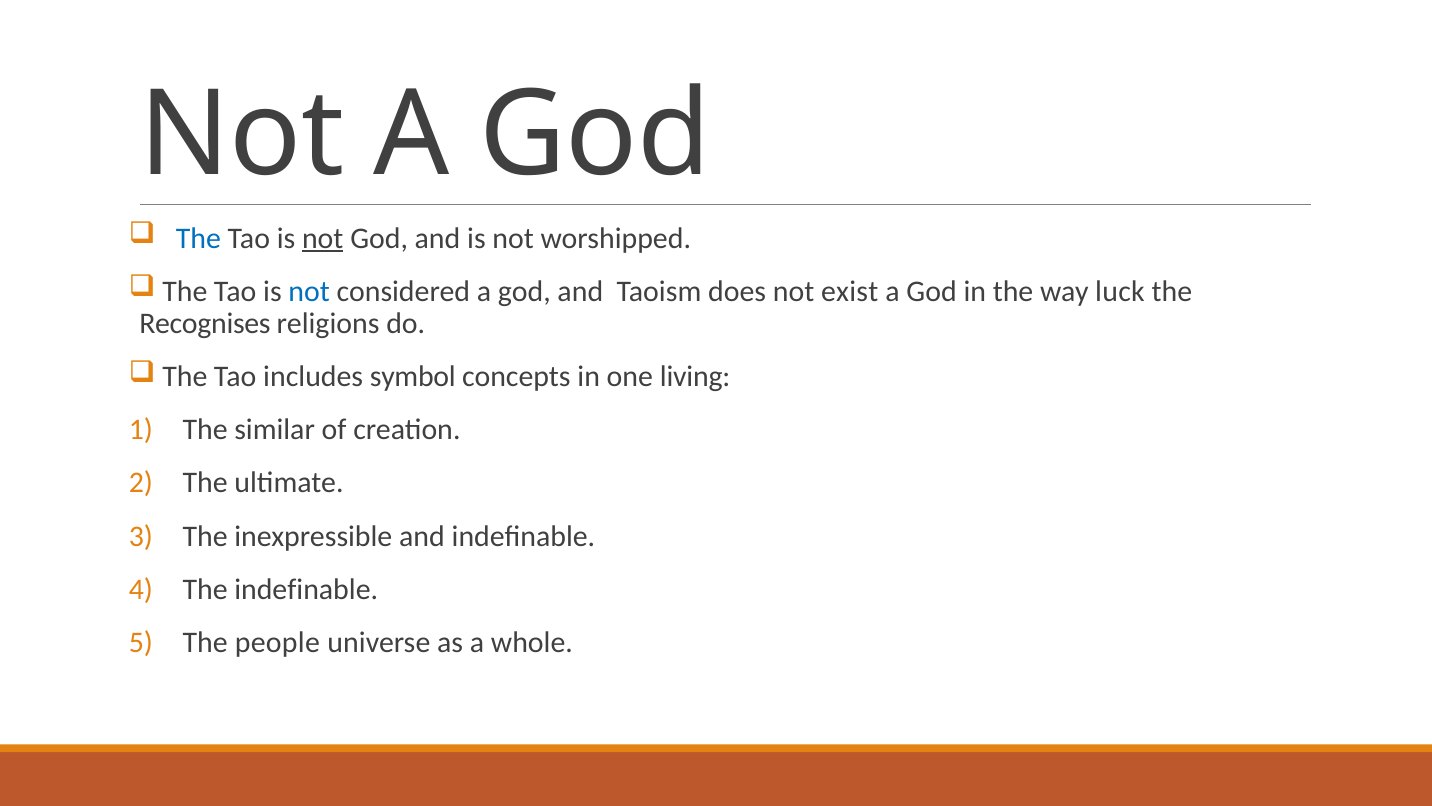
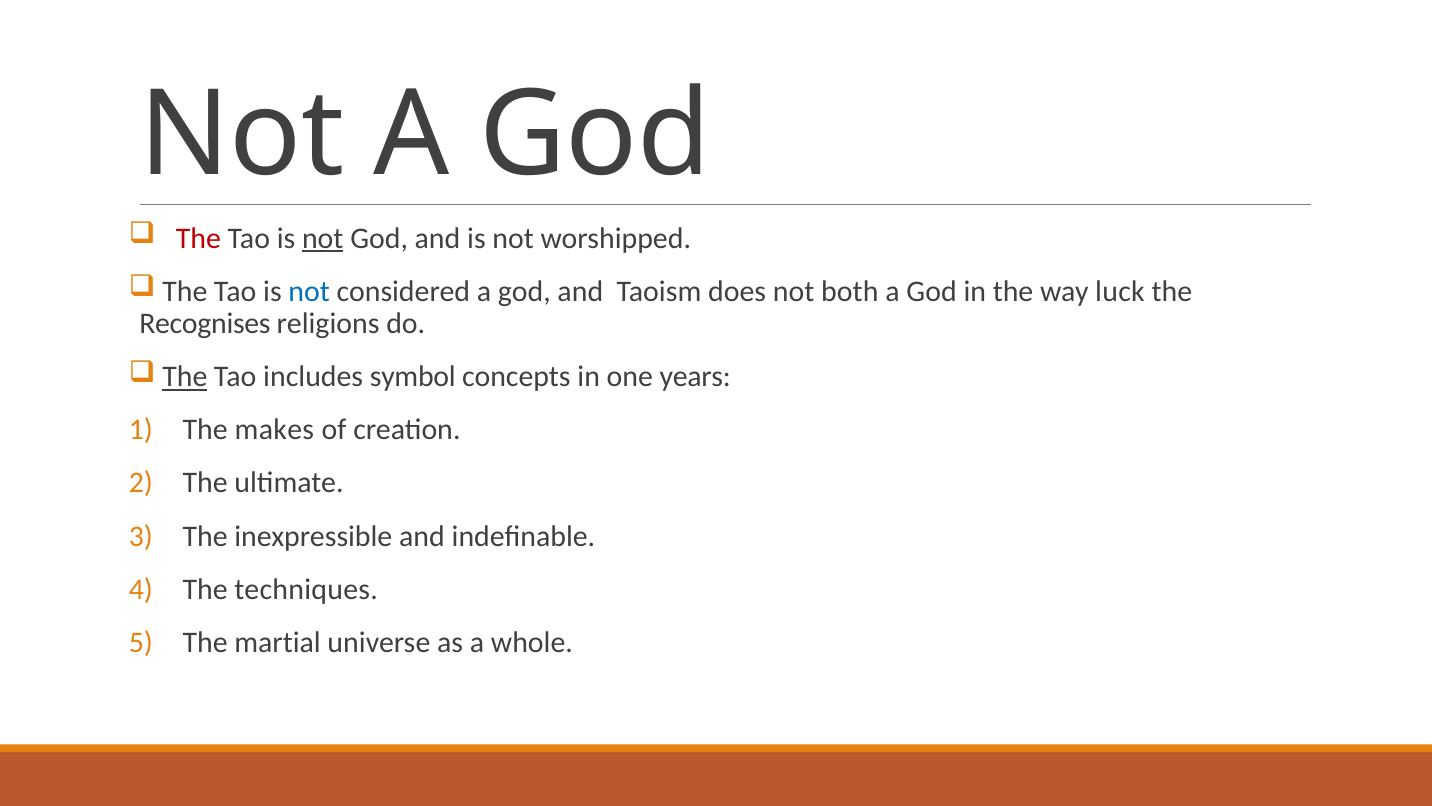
The at (198, 238) colour: blue -> red
exist: exist -> both
The at (185, 377) underline: none -> present
living: living -> years
similar: similar -> makes
The indefinable: indefinable -> techniques
people: people -> martial
